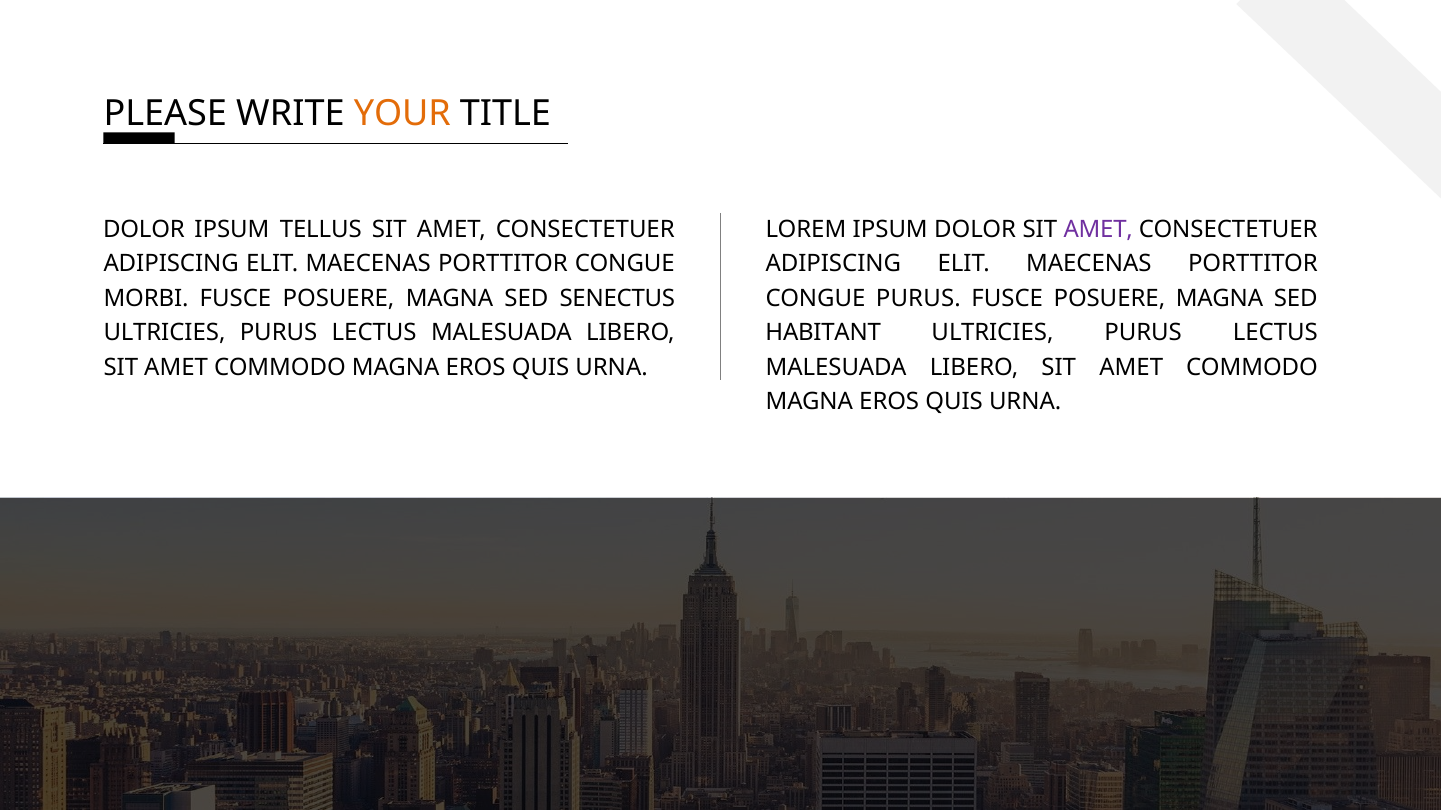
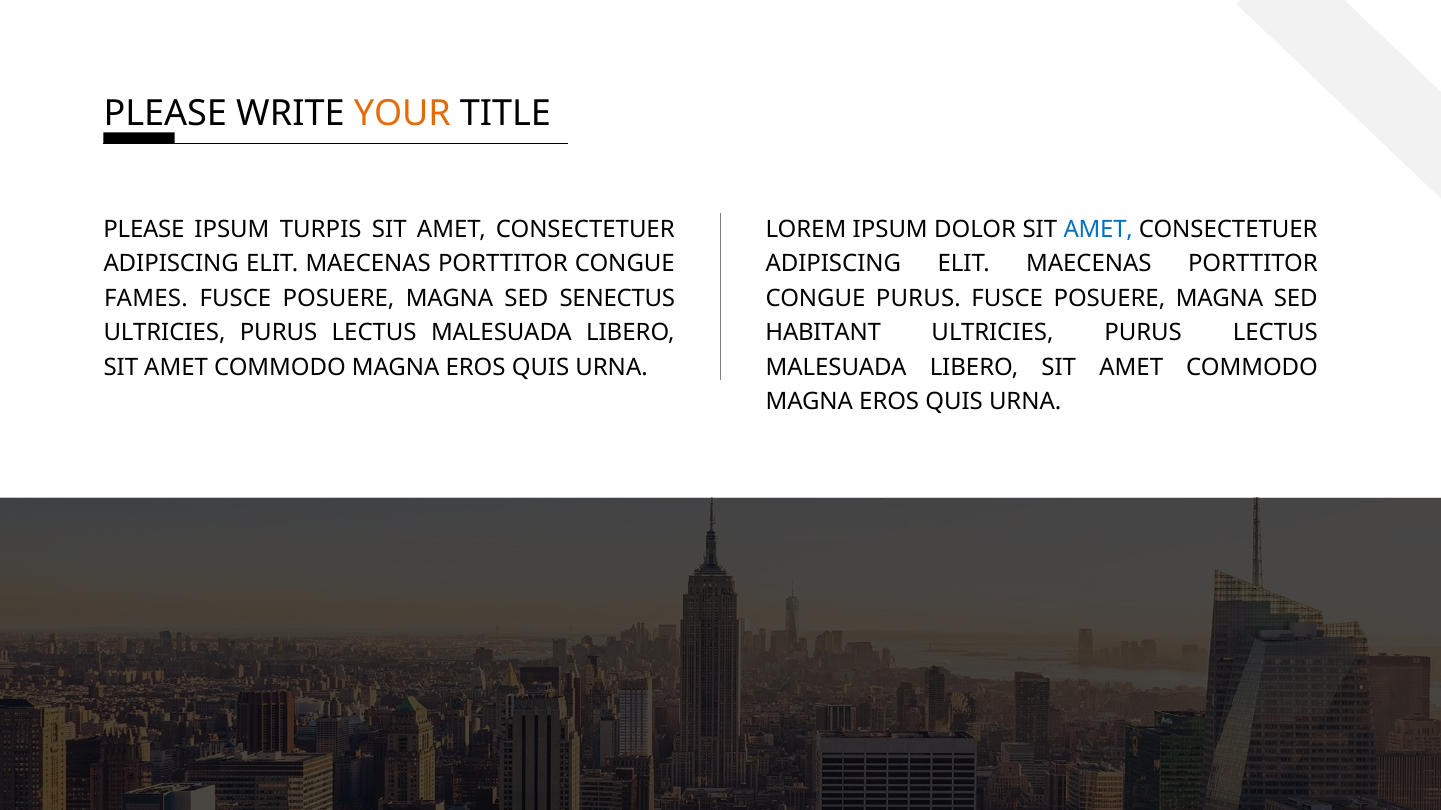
DOLOR at (144, 229): DOLOR -> PLEASE
TELLUS: TELLUS -> TURPIS
AMET at (1098, 229) colour: purple -> blue
MORBI: MORBI -> FAMES
